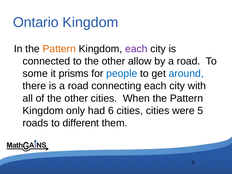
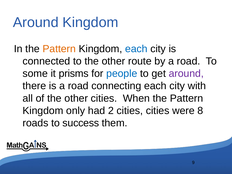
Ontario at (36, 22): Ontario -> Around
each at (136, 49) colour: purple -> blue
allow: allow -> route
around at (186, 74) colour: blue -> purple
6: 6 -> 2
5: 5 -> 8
different: different -> success
